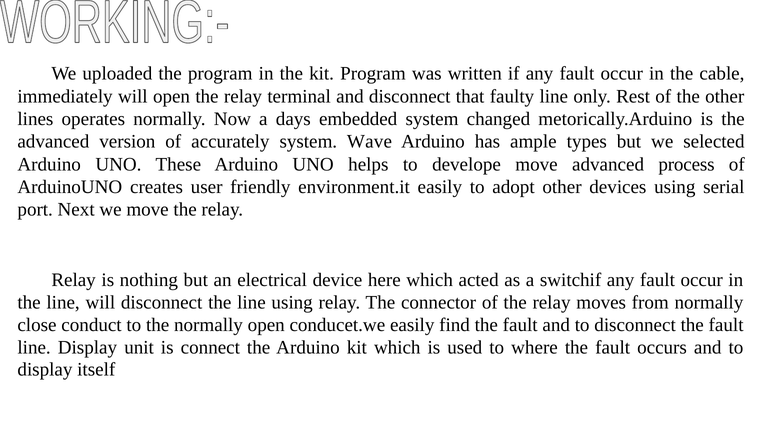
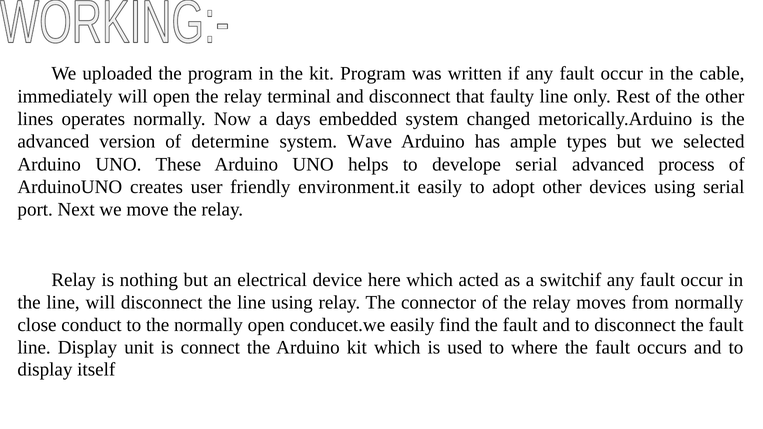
accurately: accurately -> determine
develope move: move -> serial
